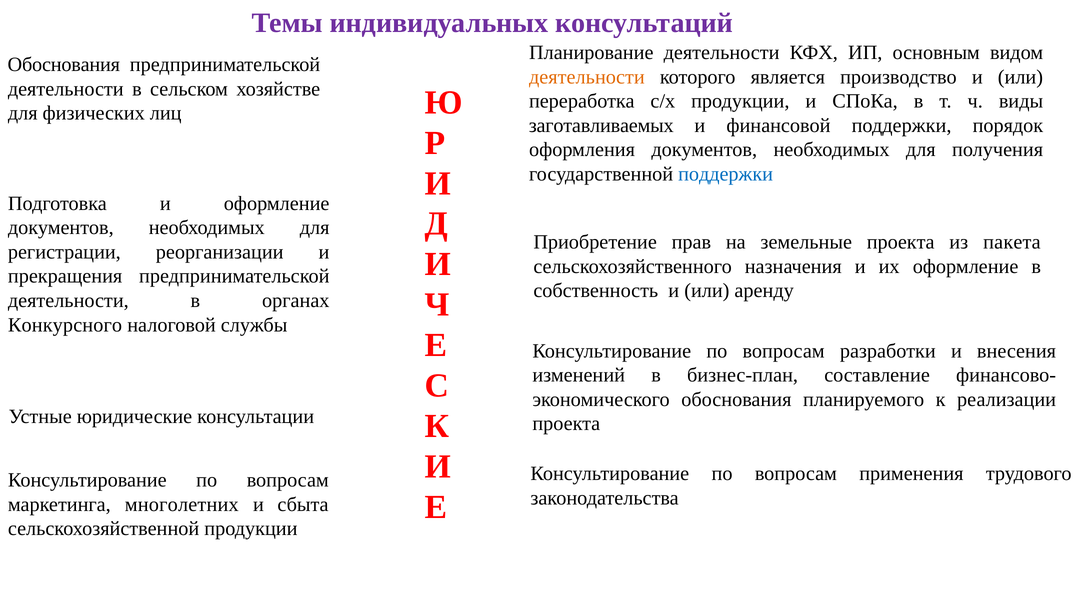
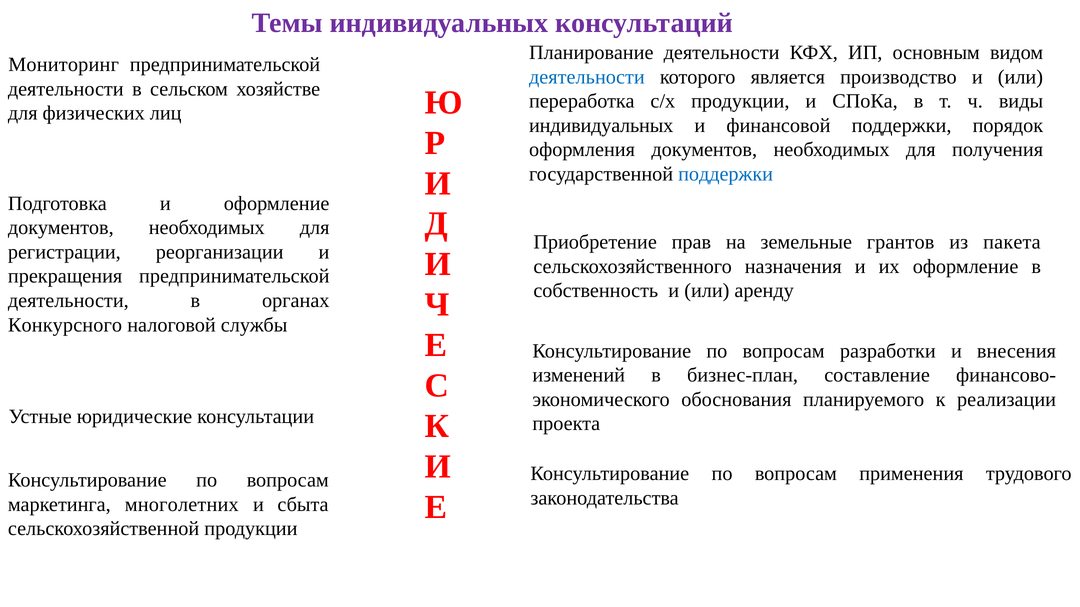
Обоснования at (64, 65): Обоснования -> Мониторинг
деятельности at (587, 77) colour: orange -> blue
заготавливаемых at (601, 126): заготавливаемых -> индивидуальных
земельные проекта: проекта -> грантов
